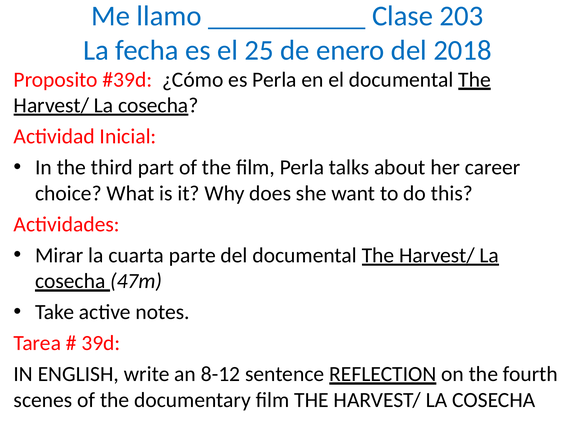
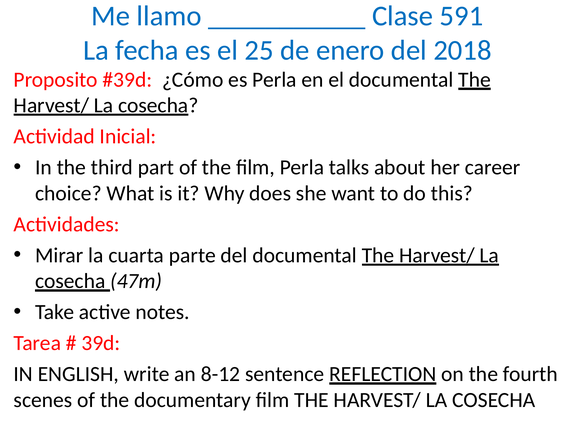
203: 203 -> 591
